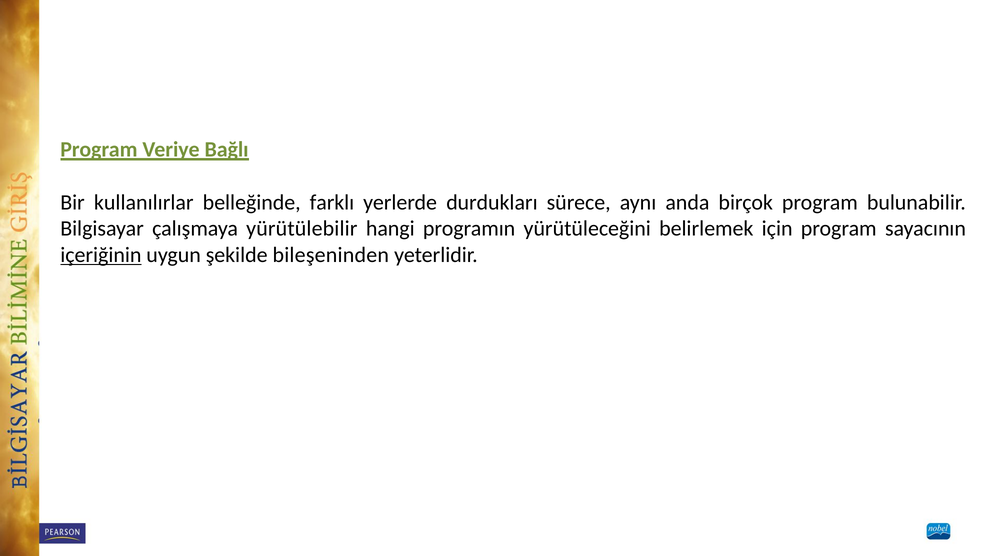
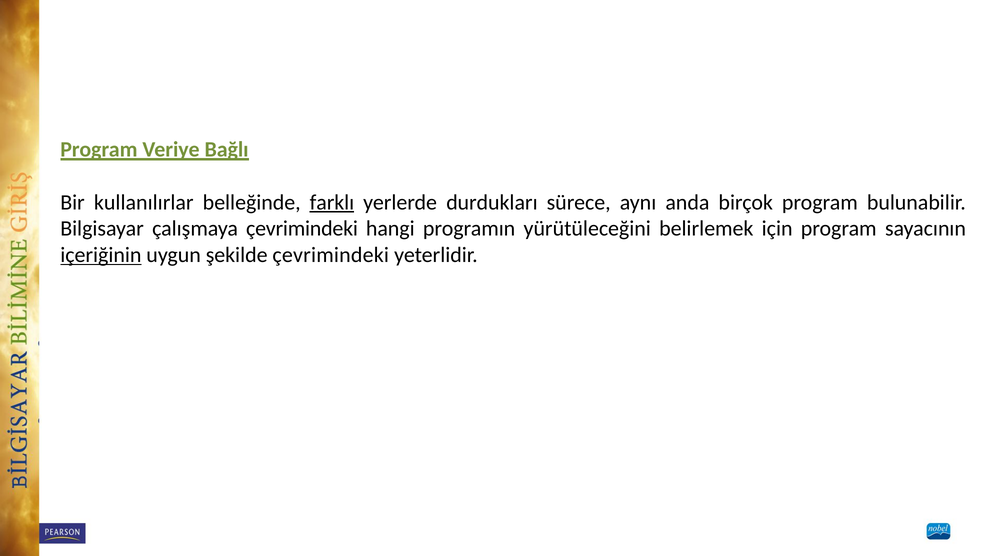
farklı underline: none -> present
çalışmaya yürütülebilir: yürütülebilir -> çevrimindeki
şekilde bileşeninden: bileşeninden -> çevrimindeki
